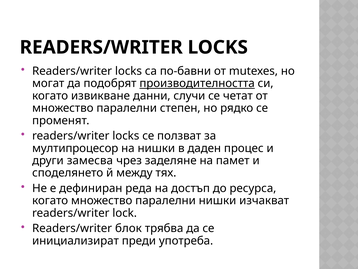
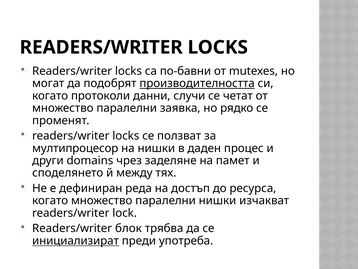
извикване: извикване -> протоколи
степен: степен -> заявка
замесва: замесва -> domains
инициализират underline: none -> present
